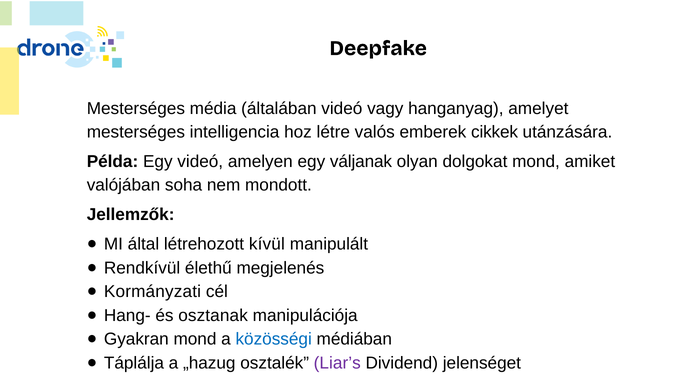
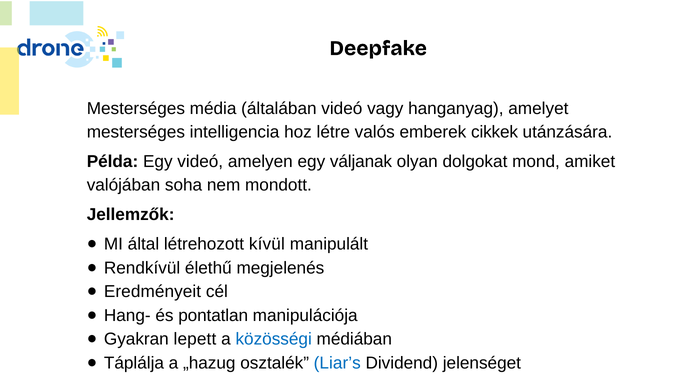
Kormányzati: Kormányzati -> Eredményeit
osztanak: osztanak -> pontatlan
Gyakran mond: mond -> lepett
Liar’s colour: purple -> blue
